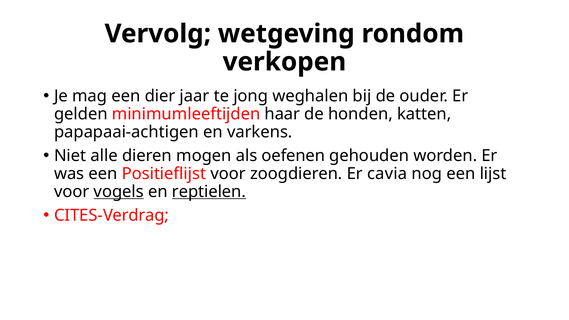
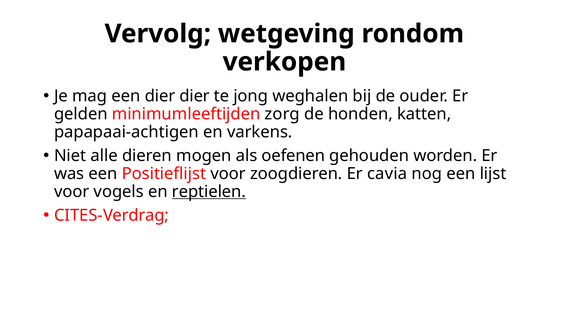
dier jaar: jaar -> dier
haar: haar -> zorg
vogels underline: present -> none
